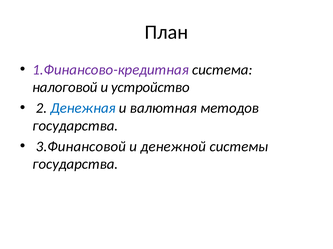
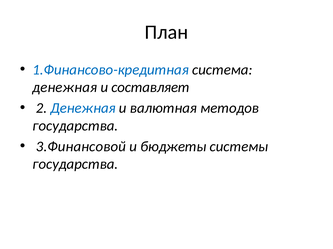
1.Финансово-кредитная colour: purple -> blue
налоговой at (65, 88): налоговой -> денежная
устройство: устройство -> составляет
денежной: денежной -> бюджеты
